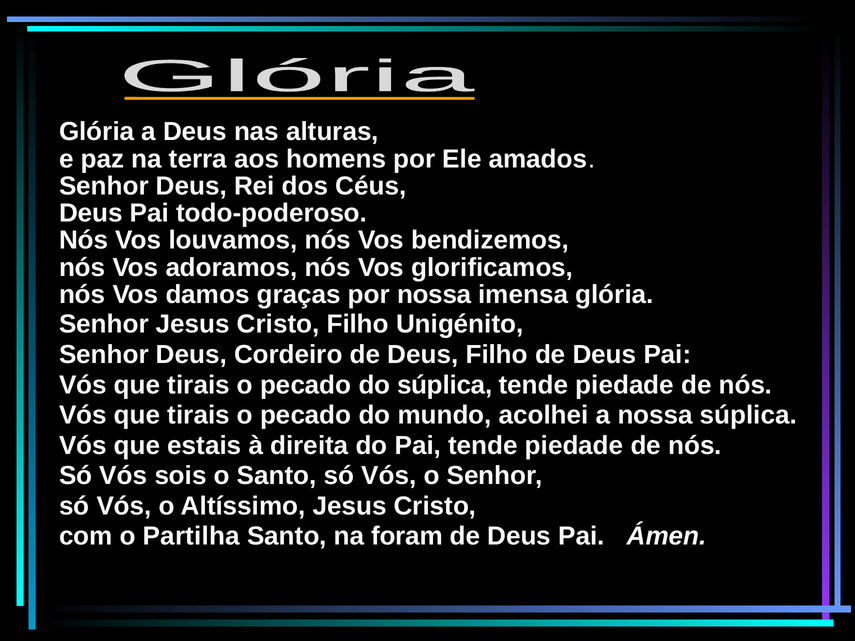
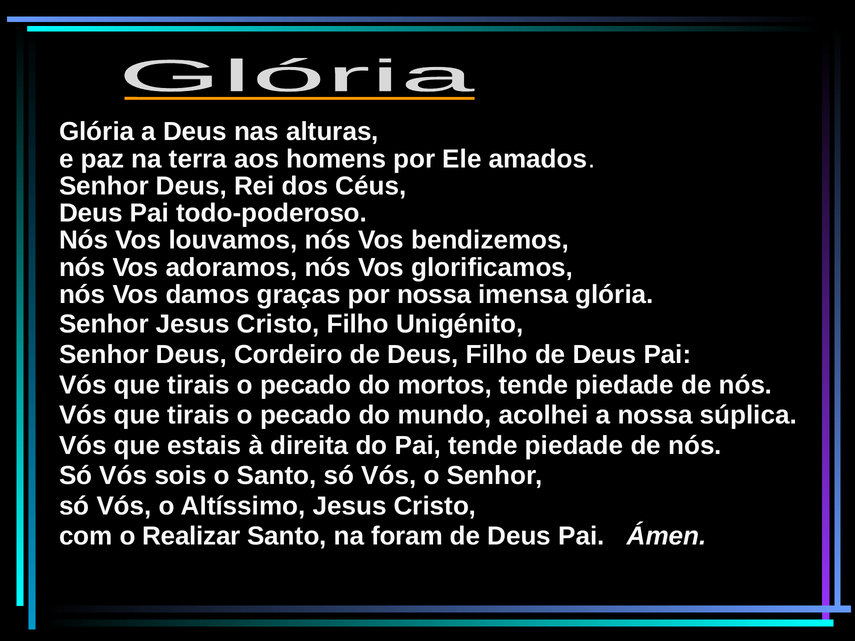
do súplica: súplica -> mortos
Partilha: Partilha -> Realizar
